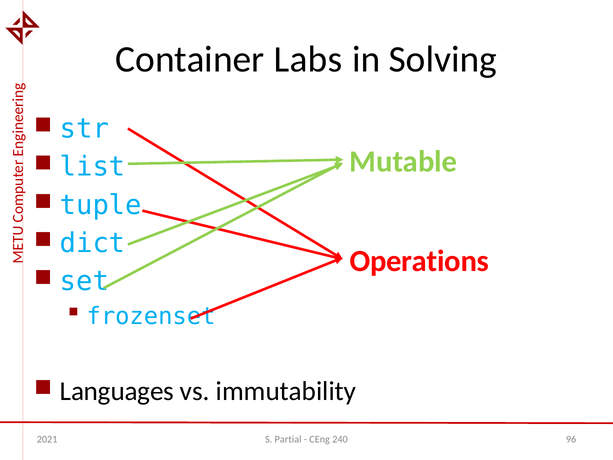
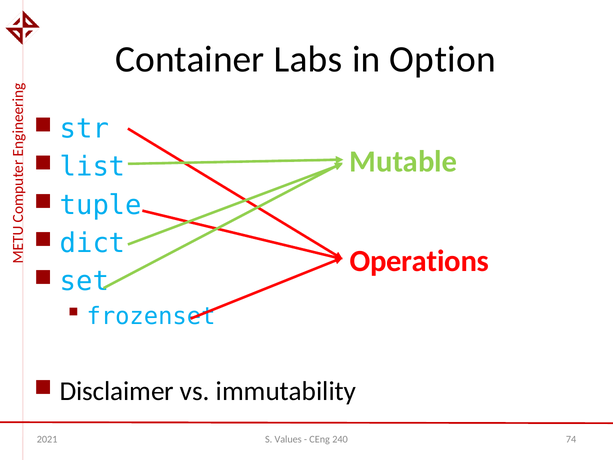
Solving: Solving -> Option
Languages: Languages -> Disclaimer
Partial: Partial -> Values
96: 96 -> 74
